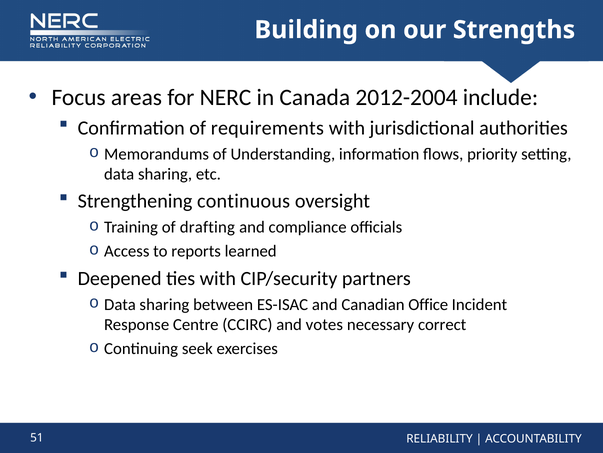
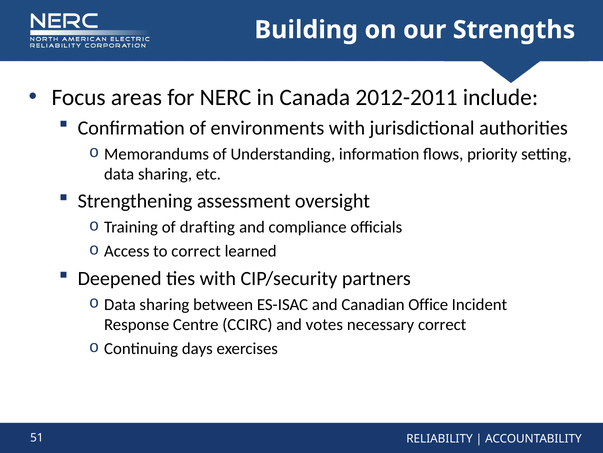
2012-2004: 2012-2004 -> 2012-2011
requirements: requirements -> environments
continuous: continuous -> assessment
to reports: reports -> correct
seek: seek -> days
